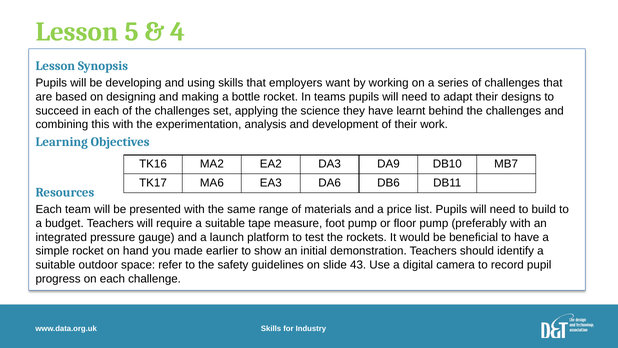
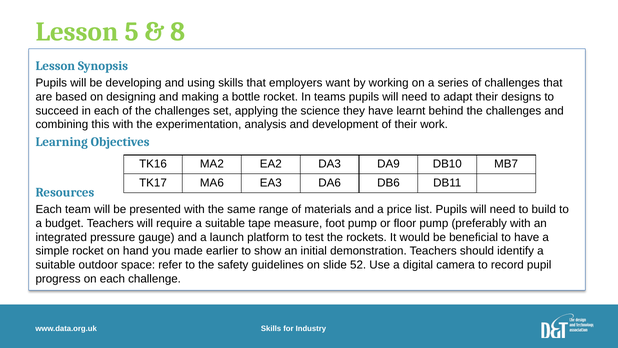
4: 4 -> 8
43: 43 -> 52
